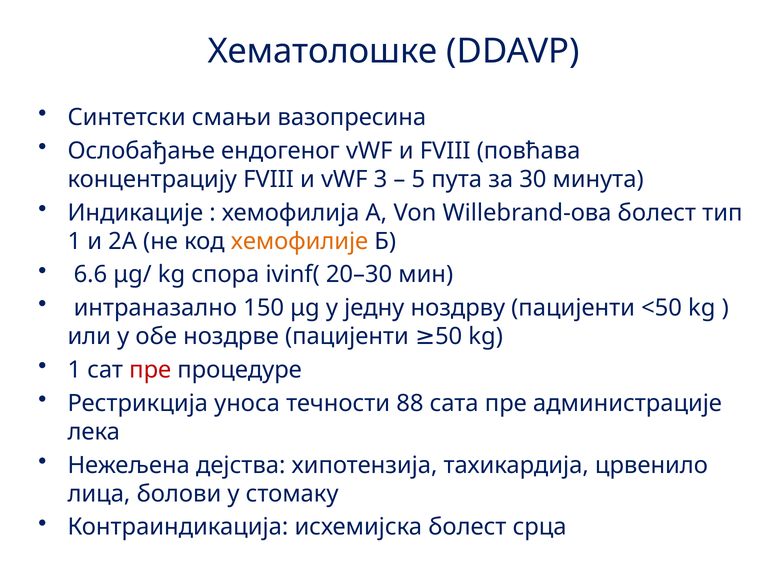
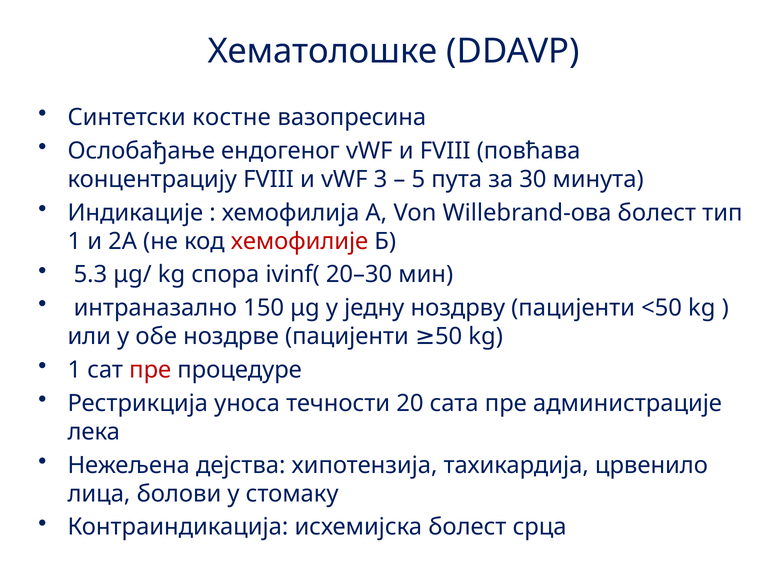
смањи: смањи -> костне
хемофилије colour: orange -> red
6.6: 6.6 -> 5.3
88: 88 -> 20
